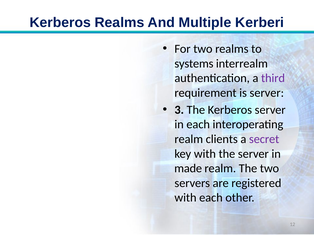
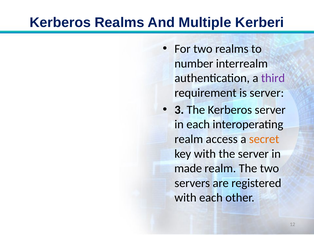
systems: systems -> number
clients: clients -> access
secret colour: purple -> orange
